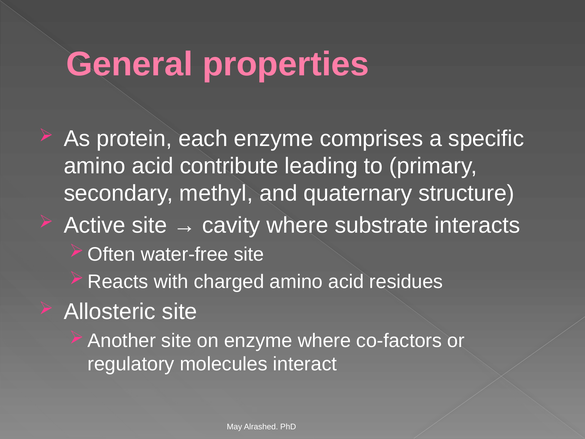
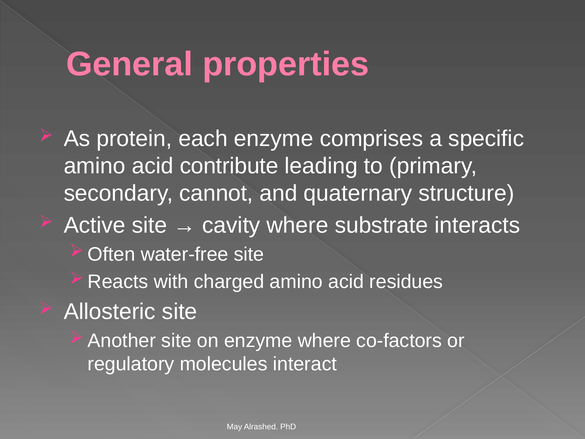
methyl: methyl -> cannot
